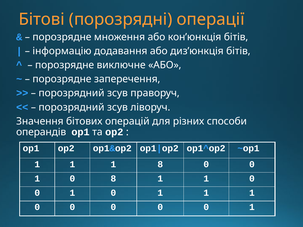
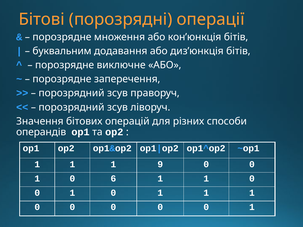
інформацію: інформацію -> буквальним
1 8: 8 -> 9
0 8: 8 -> 6
